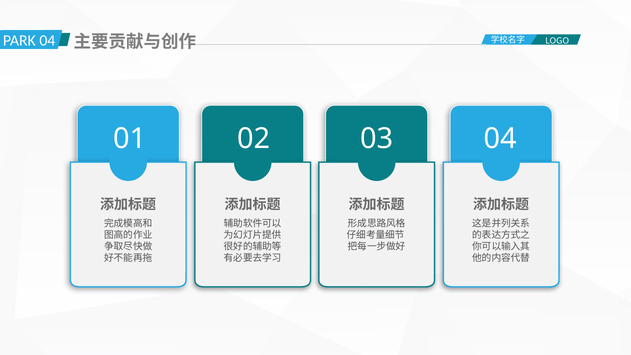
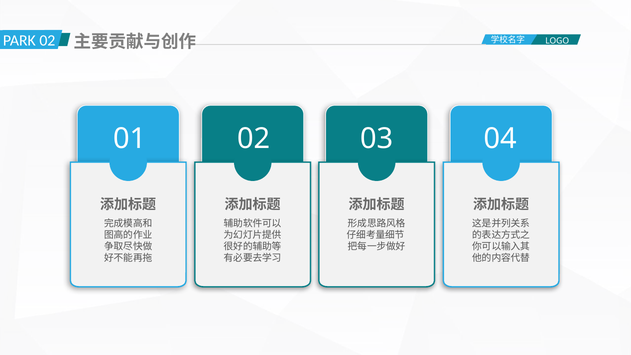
04 at (47, 40): 04 -> 02
